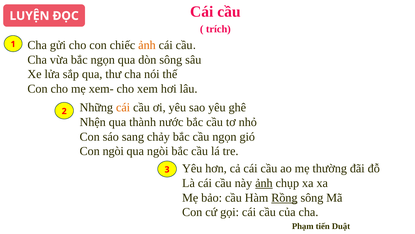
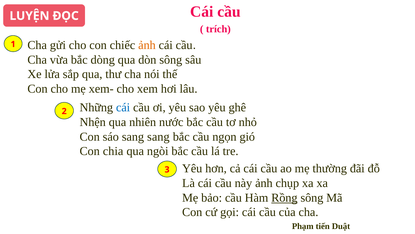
bắc ngọn: ngọn -> dòng
cái at (123, 107) colour: orange -> blue
thành: thành -> nhiên
sang chảy: chảy -> sang
Con ngòi: ngòi -> chia
ảnh at (264, 183) underline: present -> none
